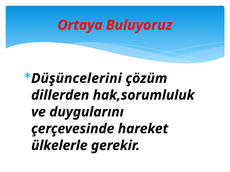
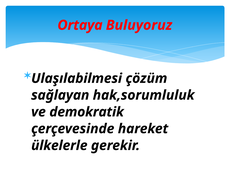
Düşüncelerini: Düşüncelerini -> Ulaşılabilmesi
dillerden: dillerden -> sağlayan
duygularını: duygularını -> demokratik
